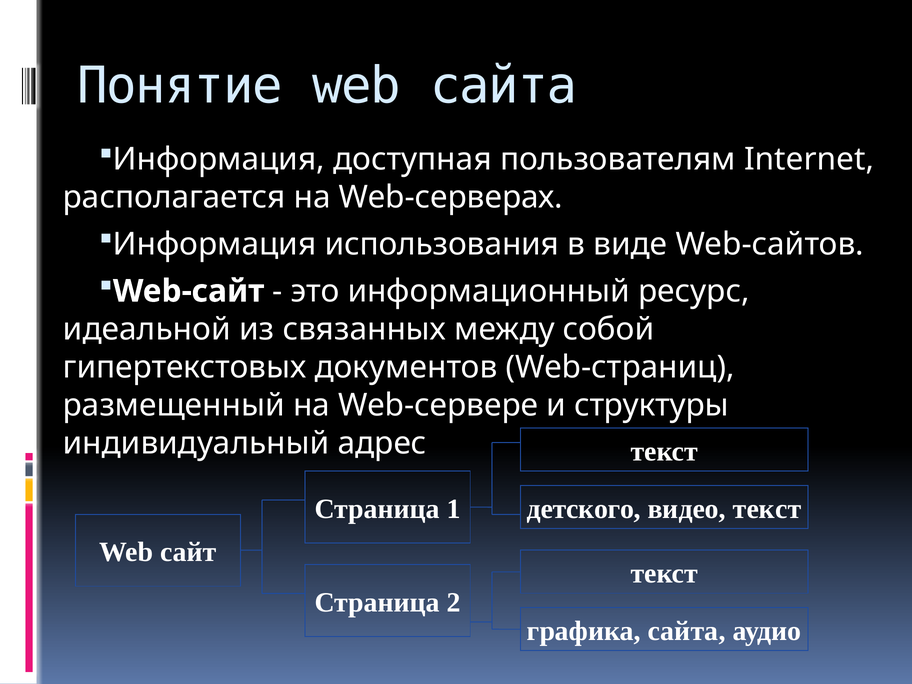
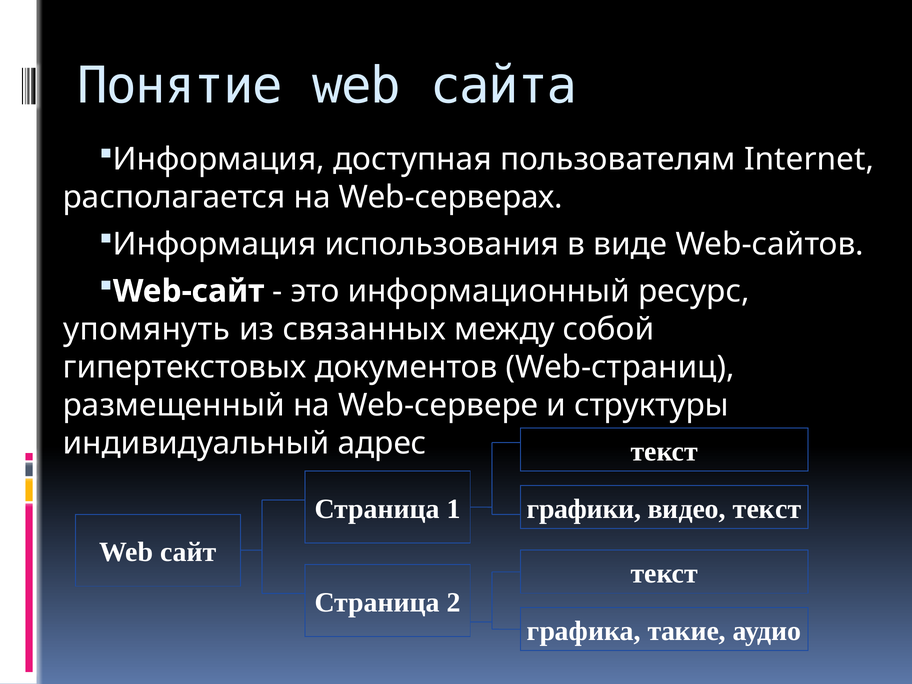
идеальной: идеальной -> упомянуть
детского: детского -> графики
графика сайта: сайта -> такие
